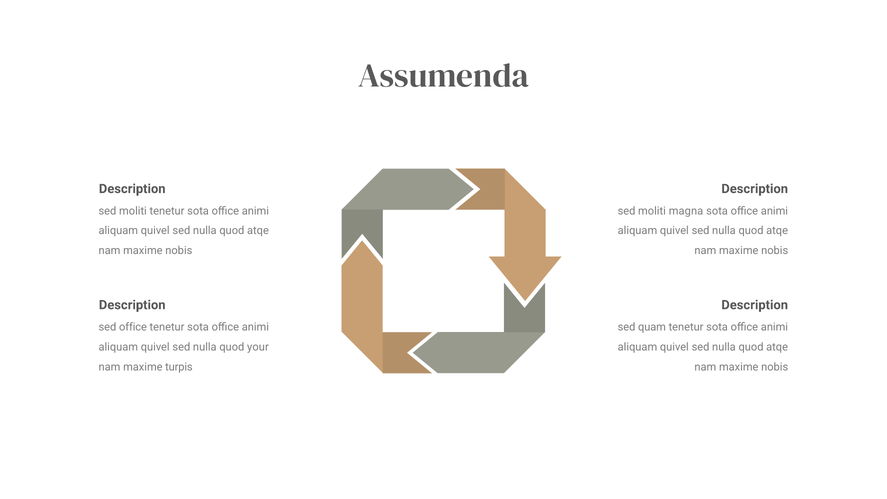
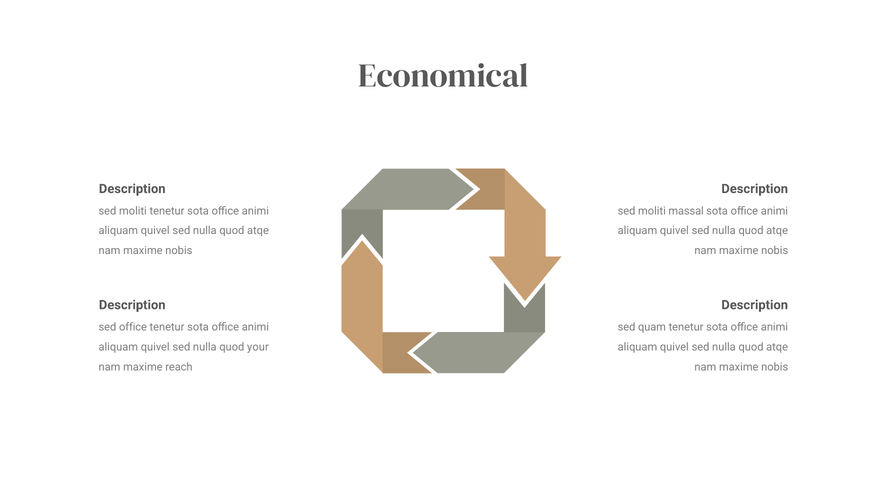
Assumenda: Assumenda -> Economical
magna: magna -> massal
turpis: turpis -> reach
